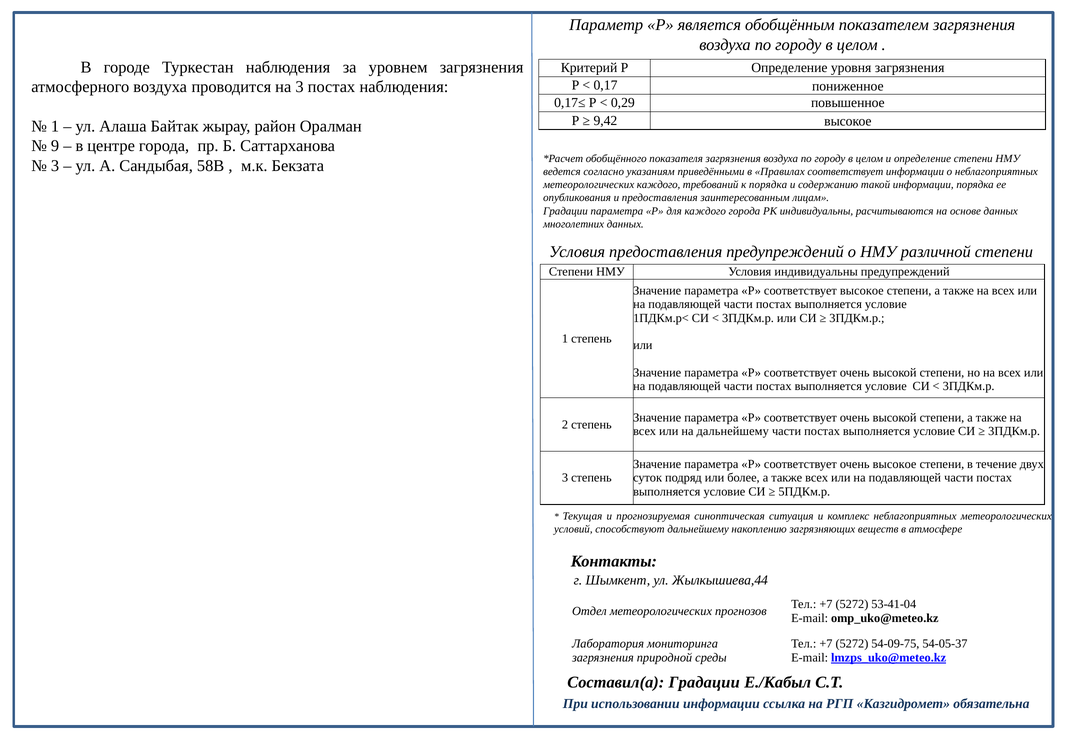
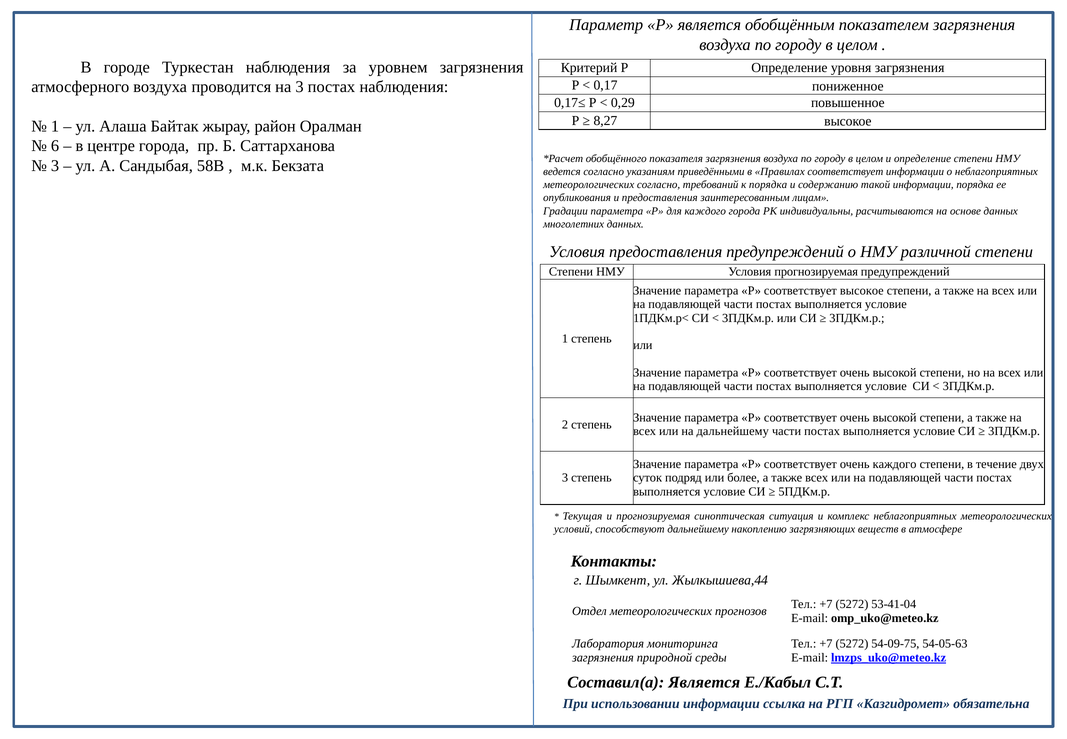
9,42: 9,42 -> 8,27
9: 9 -> 6
метеорологических каждого: каждого -> согласно
Условия индивидуальны: индивидуальны -> прогнозируемая
очень высокое: высокое -> каждого
54-05-37: 54-05-37 -> 54-05-63
Составил(а Градации: Градации -> Является
